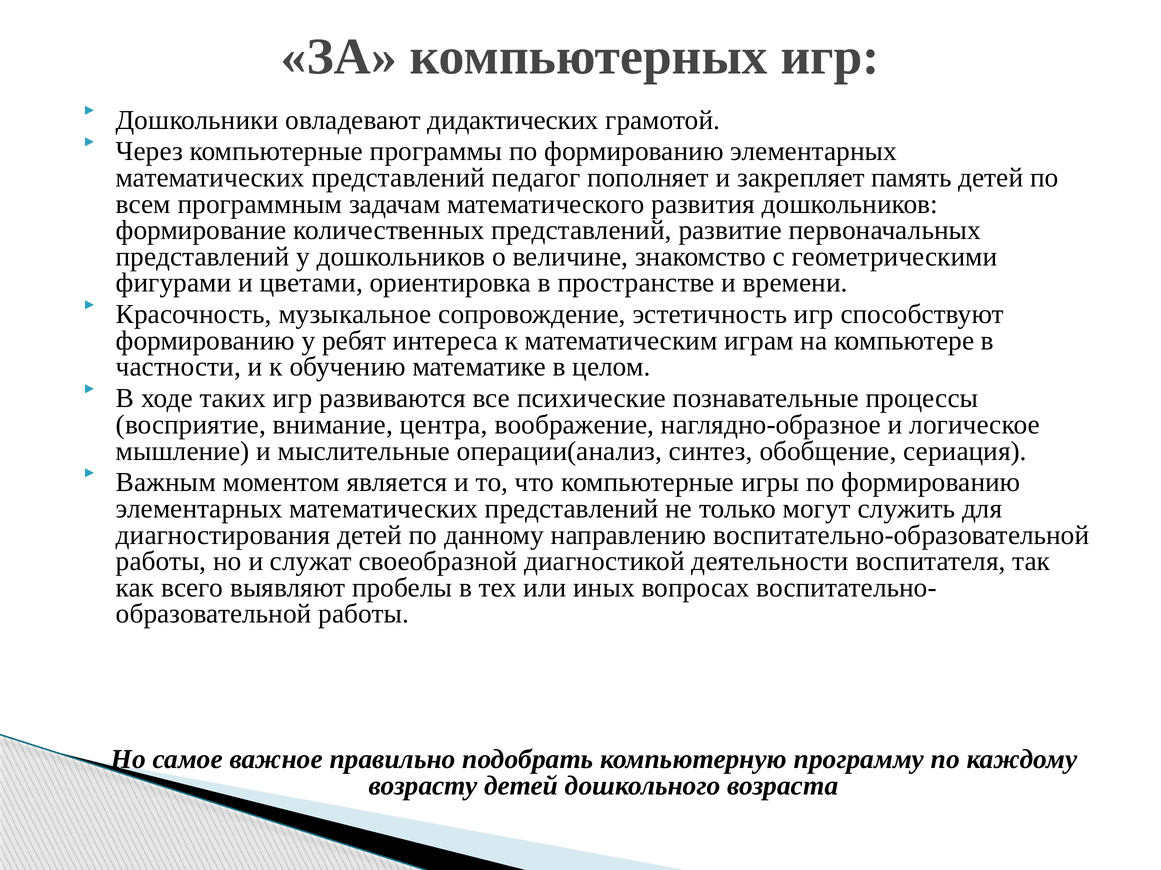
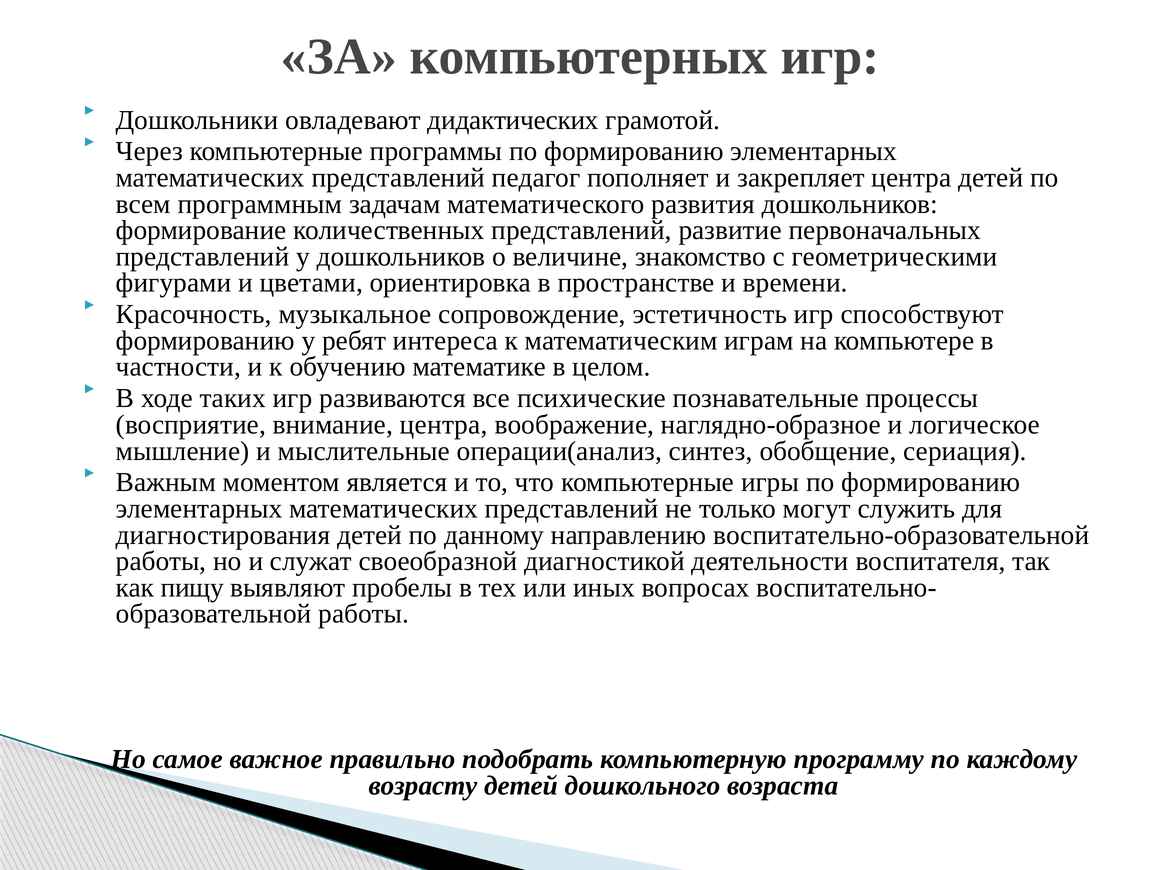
закрепляет память: память -> центра
всего: всего -> пищу
